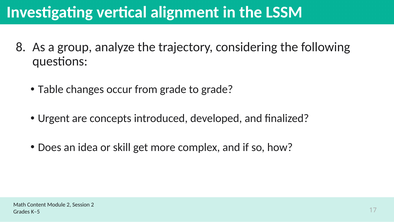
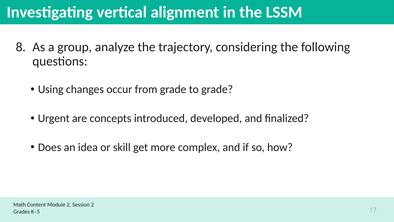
Table: Table -> Using
